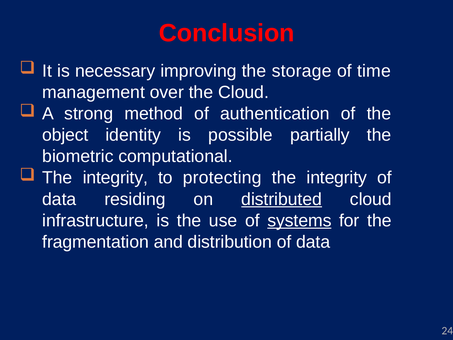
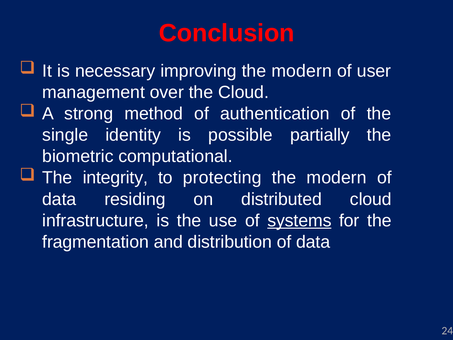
improving the storage: storage -> modern
time: time -> user
object: object -> single
integrity at (337, 178): integrity -> modern
distributed underline: present -> none
